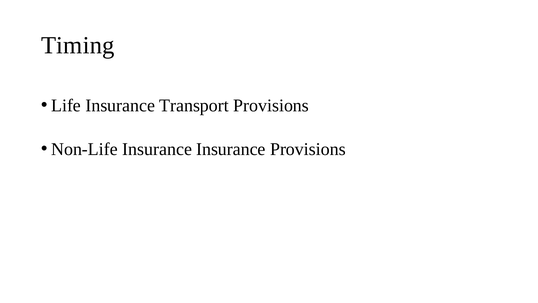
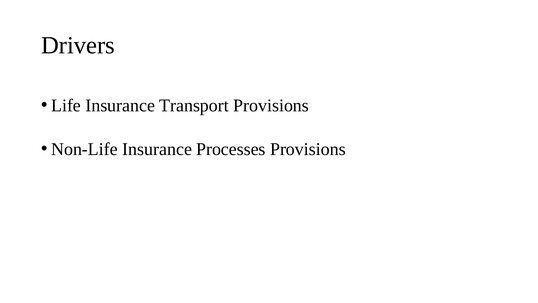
Timing: Timing -> Drivers
Insurance Insurance: Insurance -> Processes
